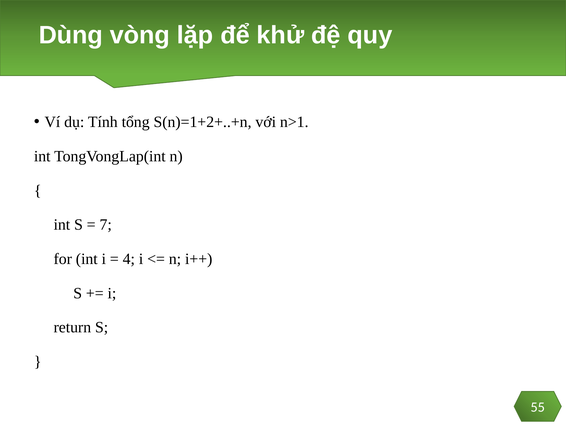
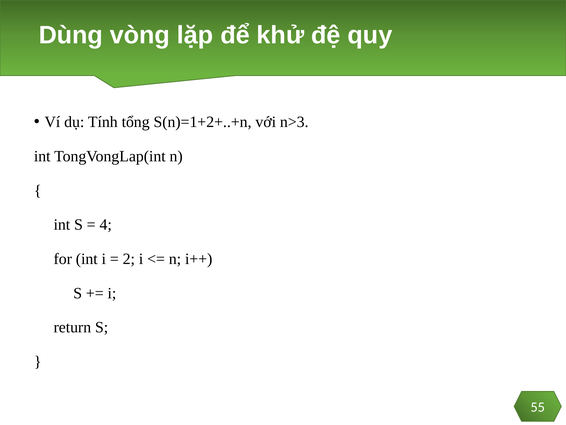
n>1: n>1 -> n>3
7: 7 -> 4
4: 4 -> 2
